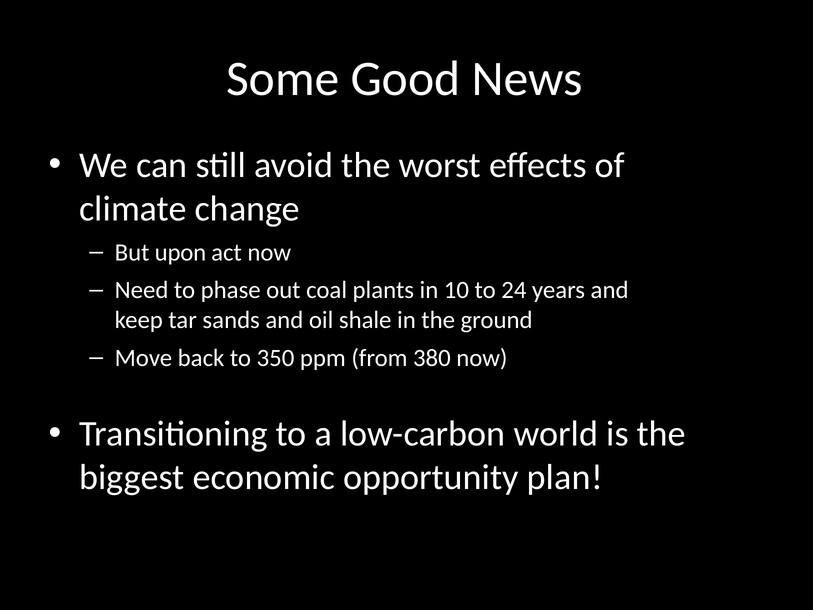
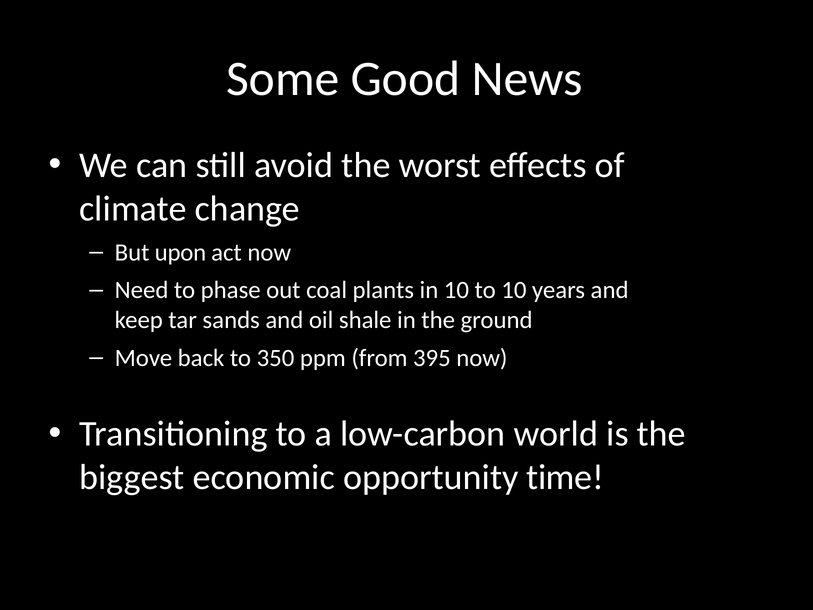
to 24: 24 -> 10
380: 380 -> 395
plan: plan -> time
